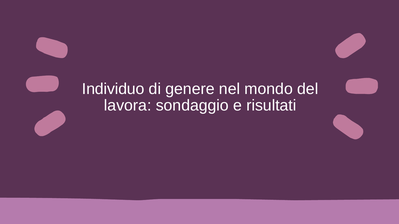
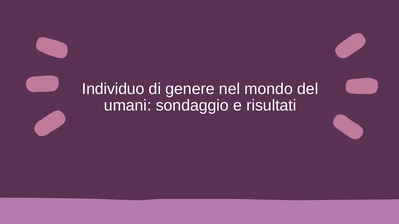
lavora: lavora -> umani
